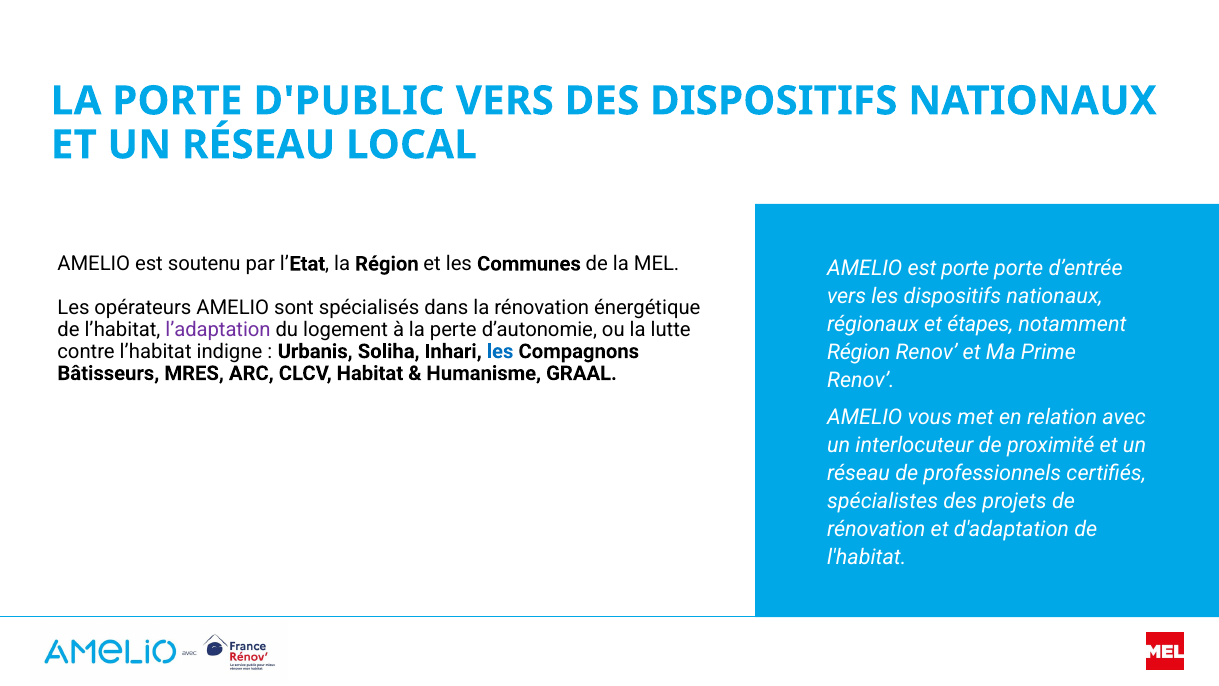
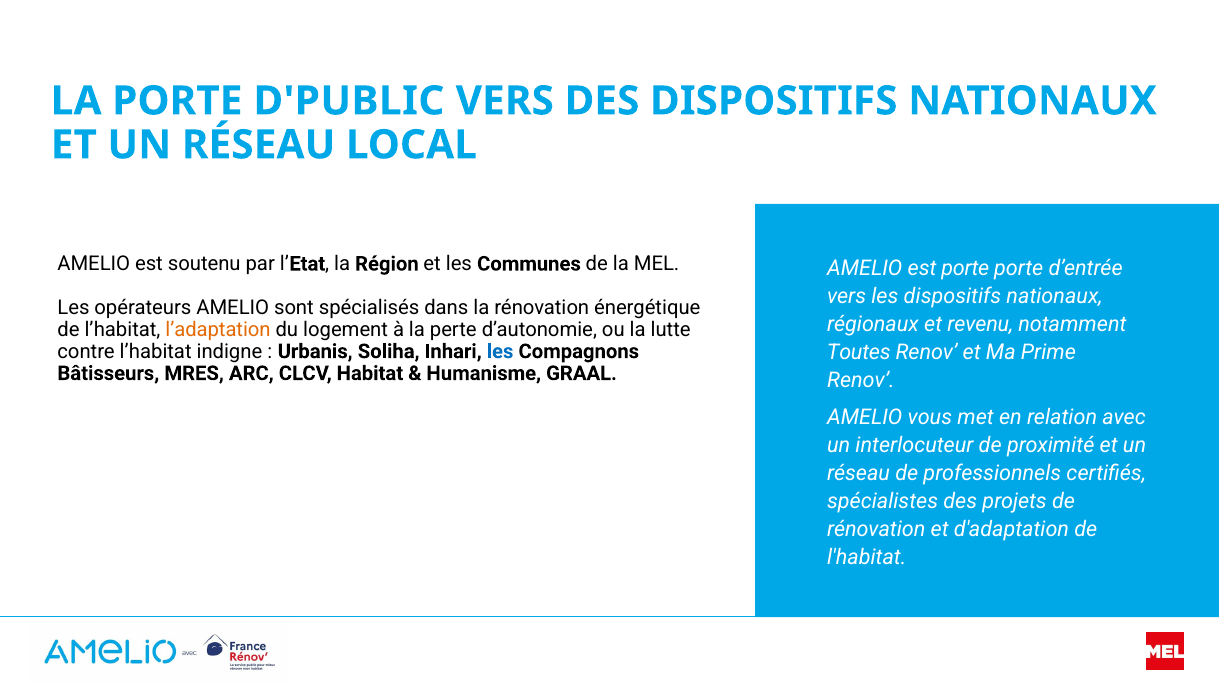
étapes: étapes -> revenu
l’adaptation colour: purple -> orange
Région at (859, 352): Région -> Toutes
